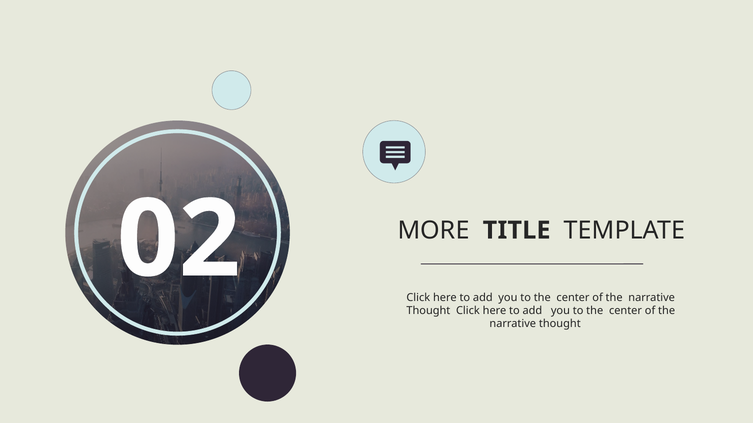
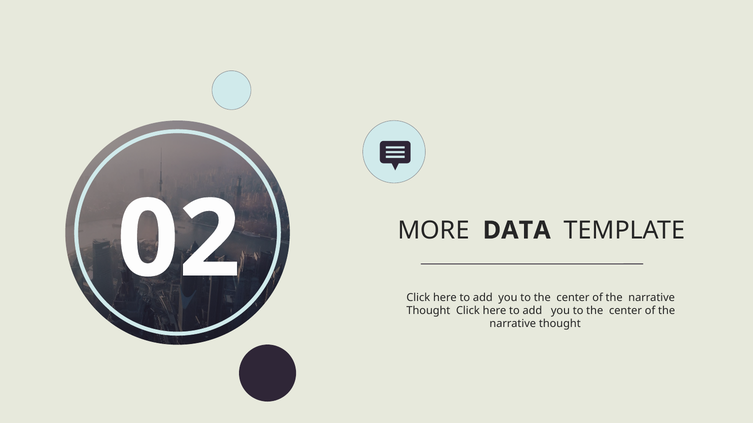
TITLE: TITLE -> DATA
